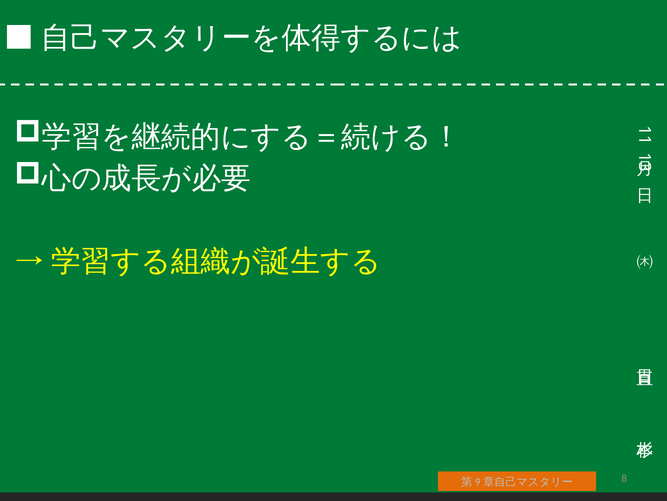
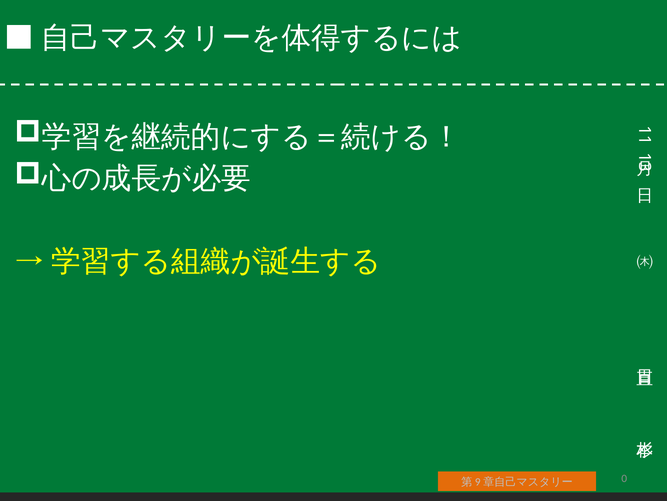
8: 8 -> 0
